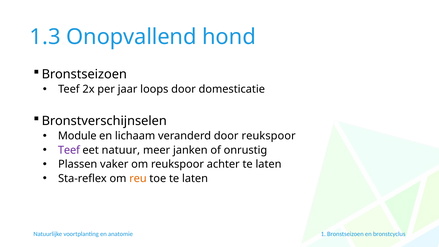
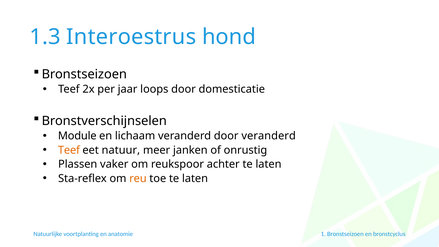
Onopvallend: Onopvallend -> Interoestrus
door reukspoor: reukspoor -> veranderd
Teef at (69, 150) colour: purple -> orange
